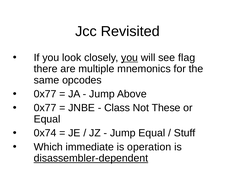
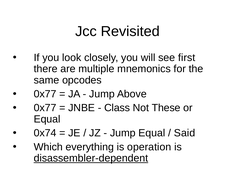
you at (130, 58) underline: present -> none
flag: flag -> first
Stuff: Stuff -> Said
immediate: immediate -> everything
